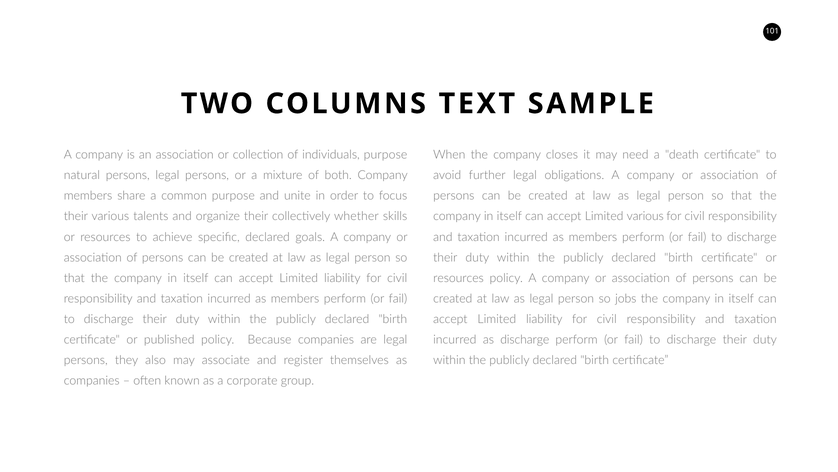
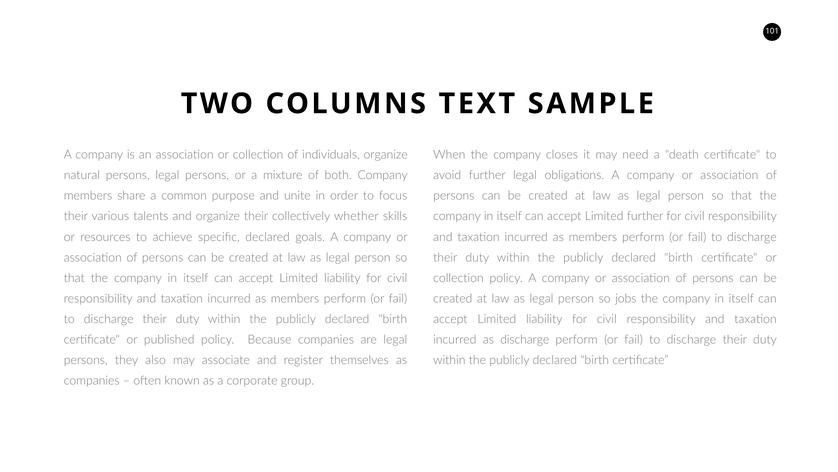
individuals purpose: purpose -> organize
Limited various: various -> further
resources at (458, 278): resources -> collection
